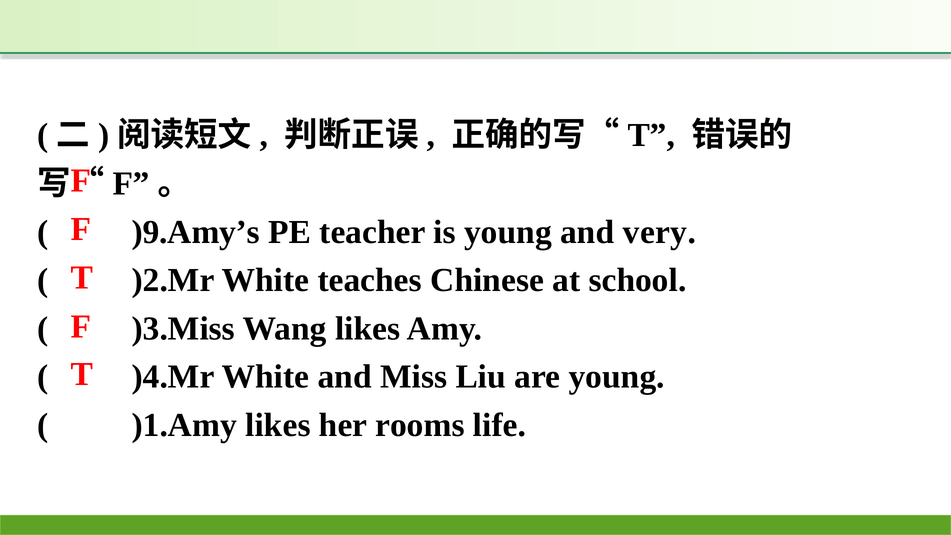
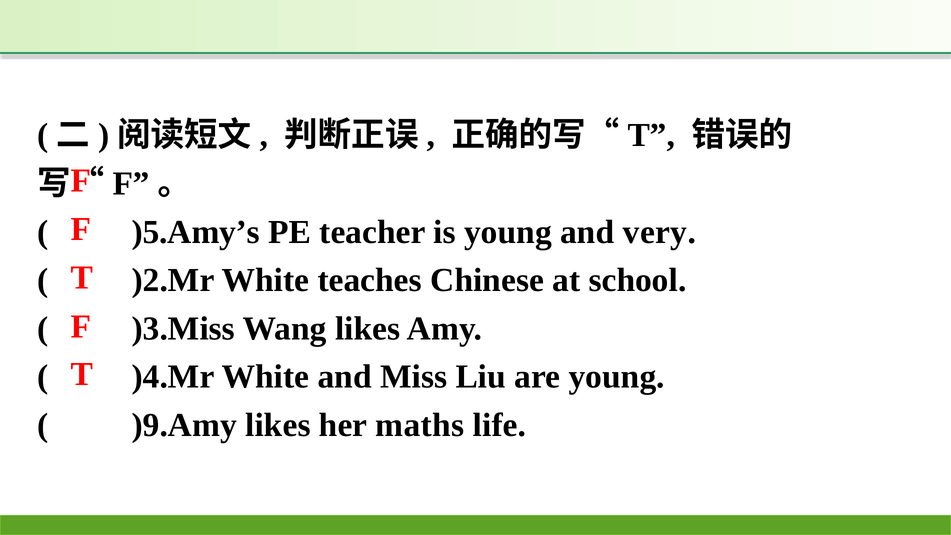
)9.Amy’s: )9.Amy’s -> )5.Amy’s
)1.Amy: )1.Amy -> )9.Amy
rooms: rooms -> maths
